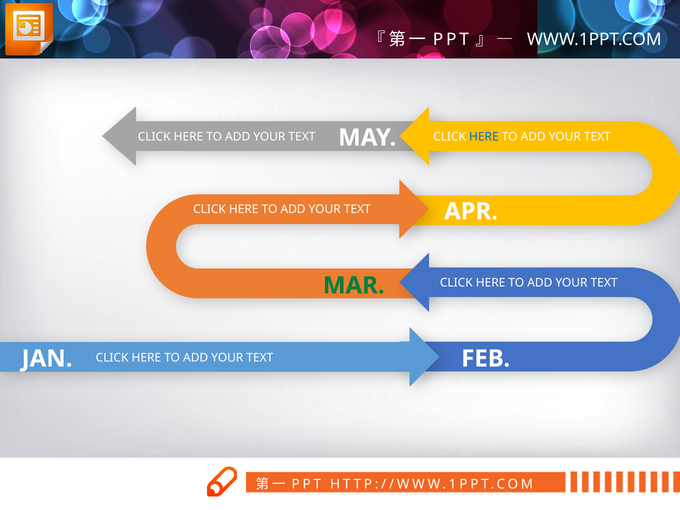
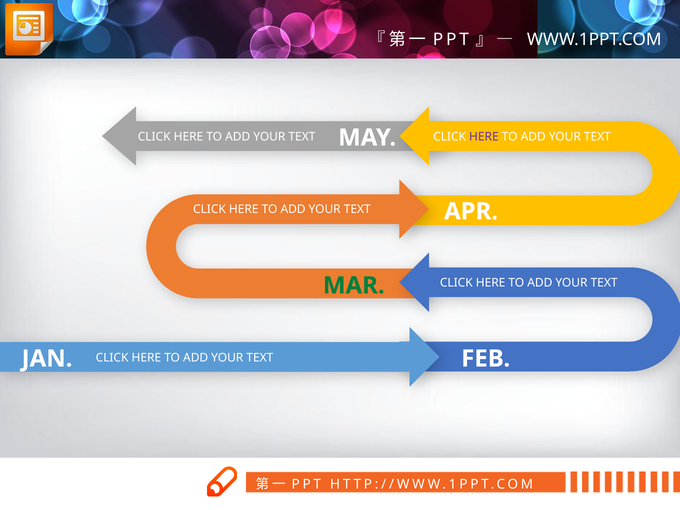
HERE at (484, 137) colour: blue -> purple
